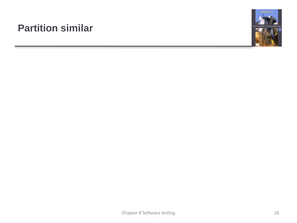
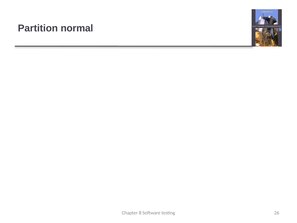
similar: similar -> normal
